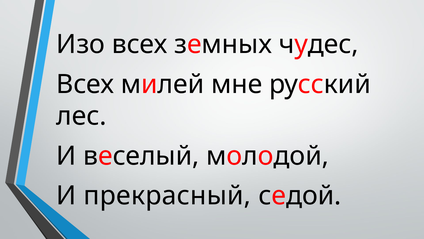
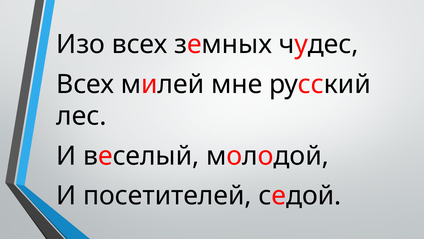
прекрасный: прекрасный -> посетителей
